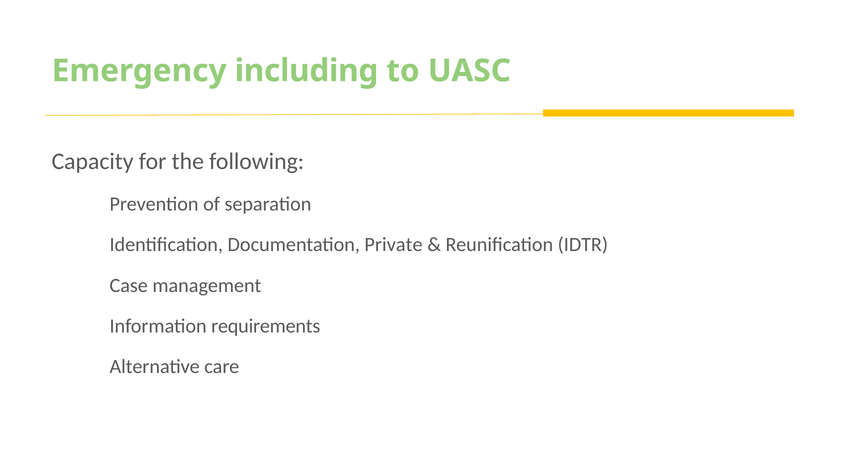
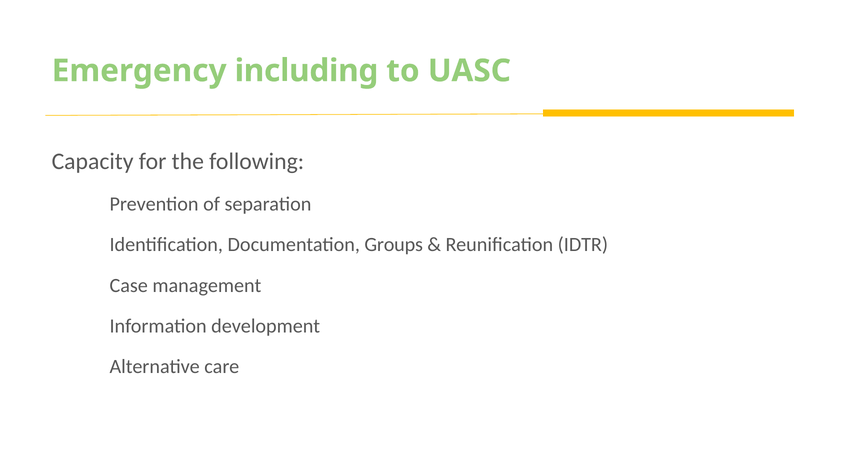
Private: Private -> Groups
requirements: requirements -> development
